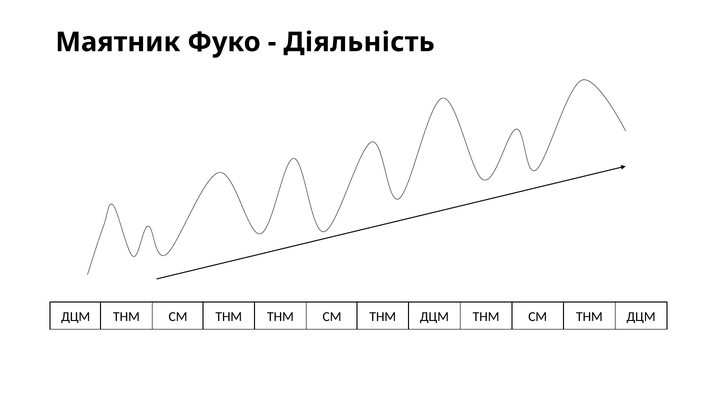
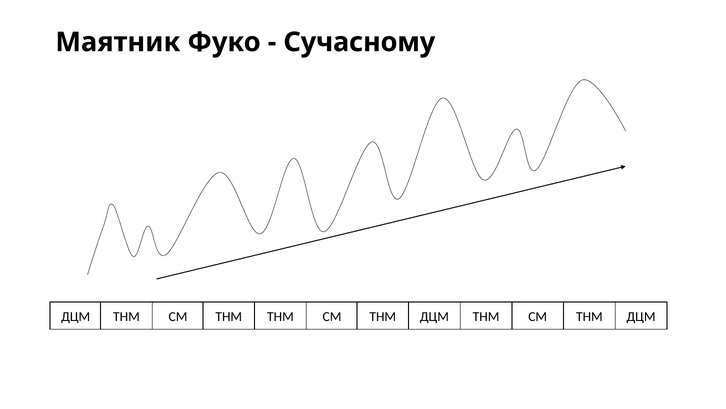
Діяльність: Діяльність -> Сучасному
